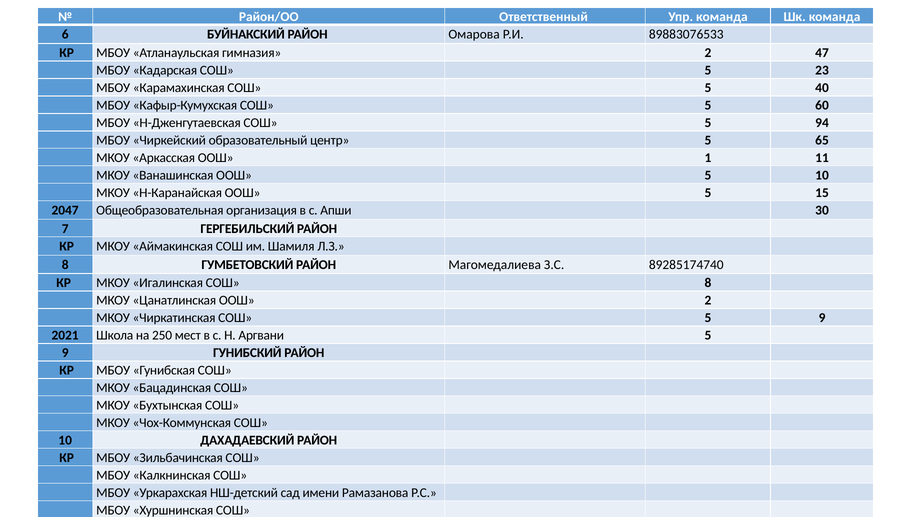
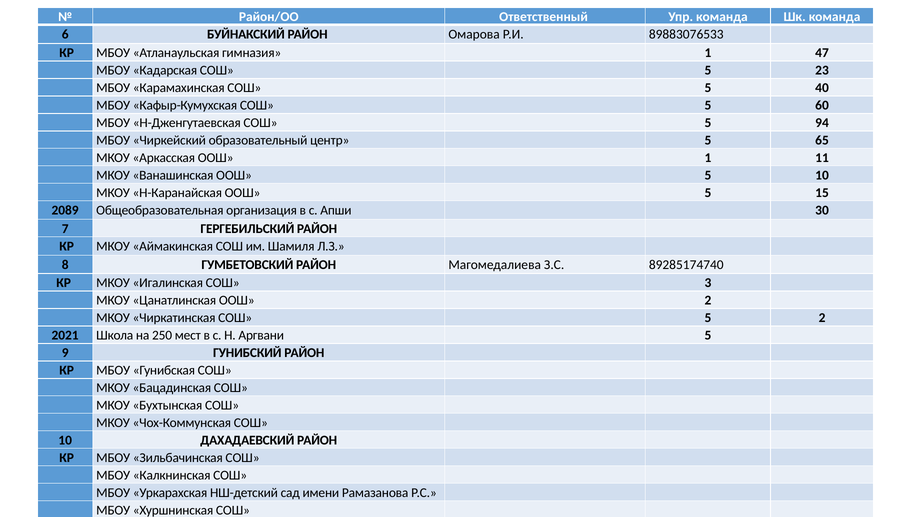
гимназия 2: 2 -> 1
2047: 2047 -> 2089
СОШ 8: 8 -> 3
СОШ 5 9: 9 -> 2
